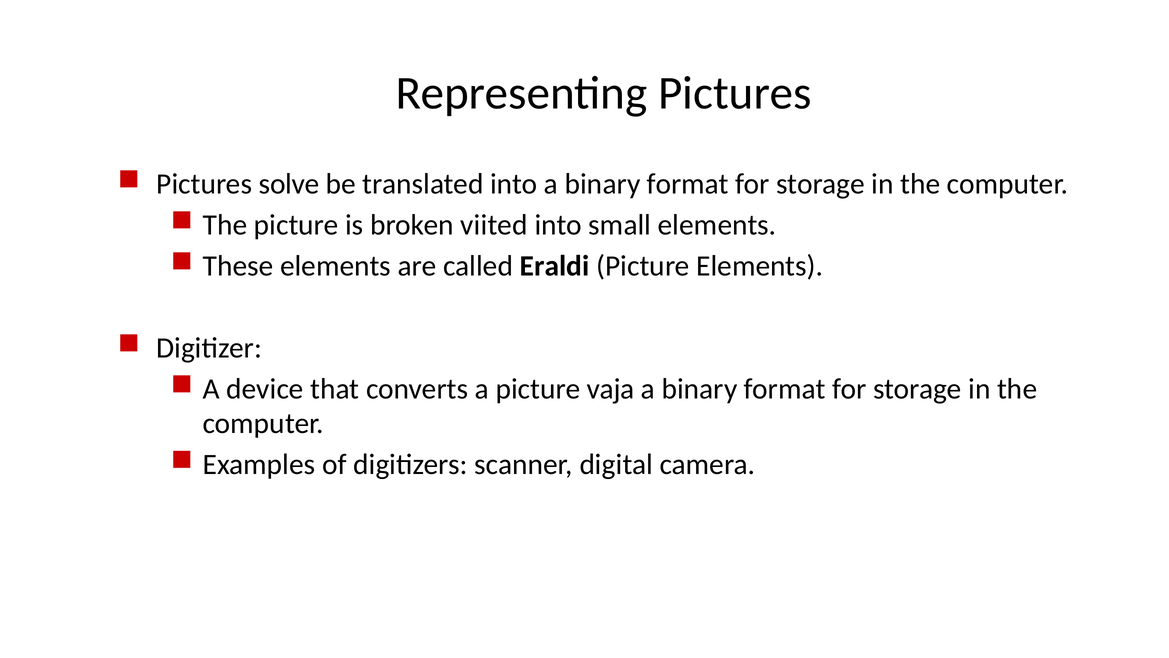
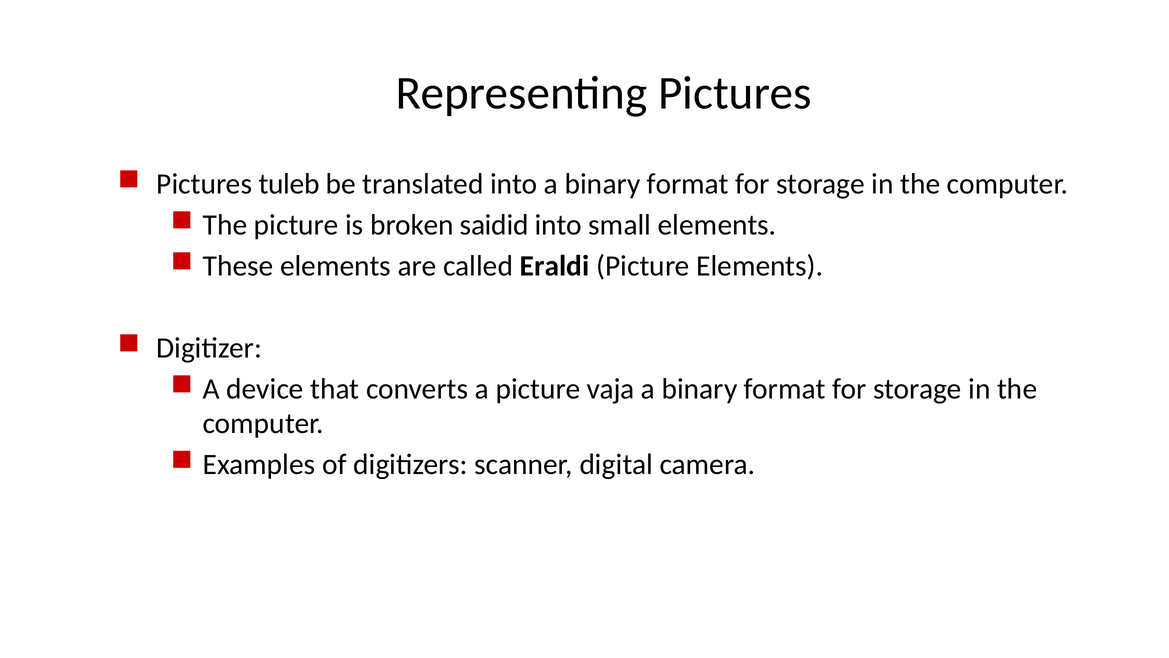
solve: solve -> tuleb
viited: viited -> saidid
